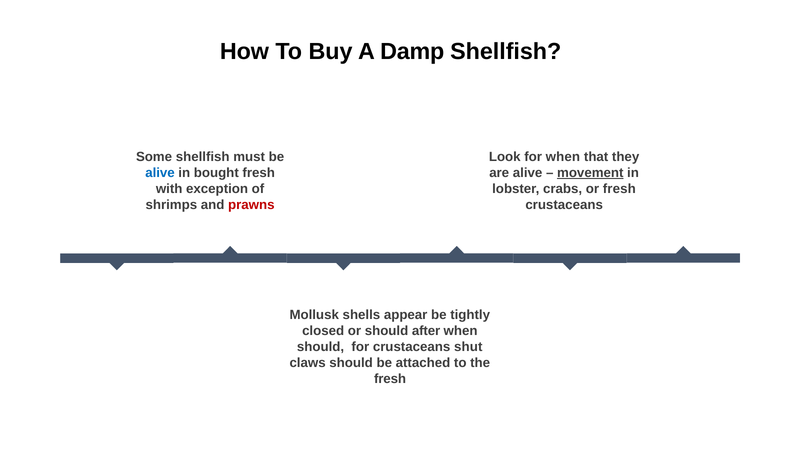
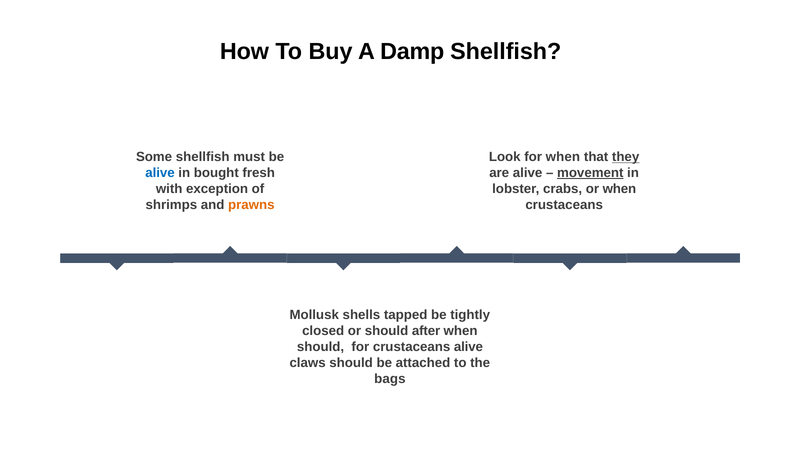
they underline: none -> present
or fresh: fresh -> when
prawns colour: red -> orange
appear: appear -> tapped
crustaceans shut: shut -> alive
fresh at (390, 379): fresh -> bags
